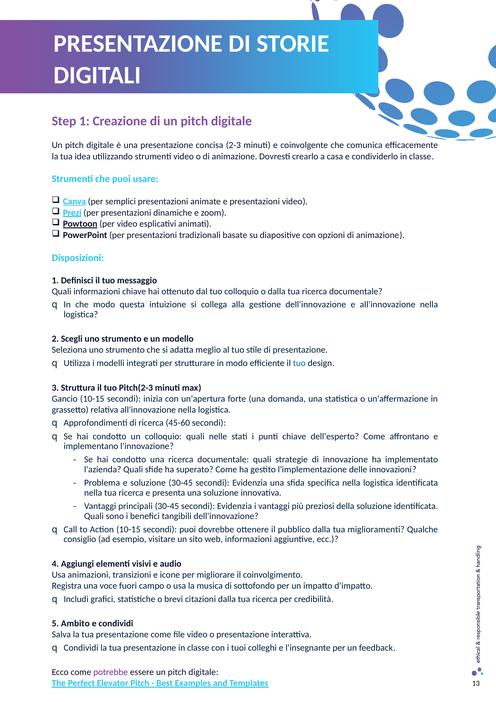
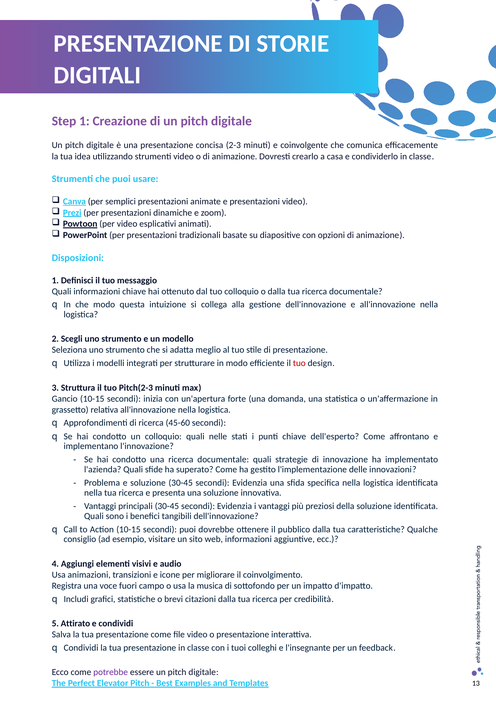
tuo at (299, 363) colour: blue -> red
miglioramenti: miglioramenti -> caratteristiche
Ambito: Ambito -> Attirato
